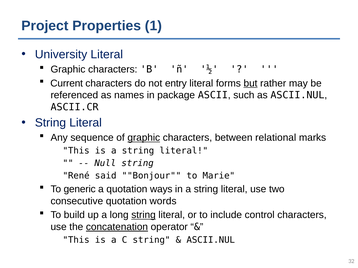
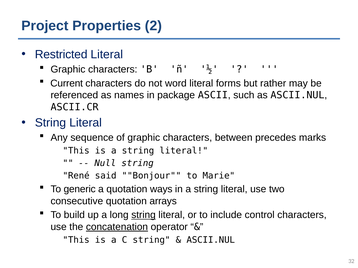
1: 1 -> 2
University: University -> Restricted
entry: entry -> word
but underline: present -> none
graphic at (144, 138) underline: present -> none
relational: relational -> precedes
words: words -> arrays
